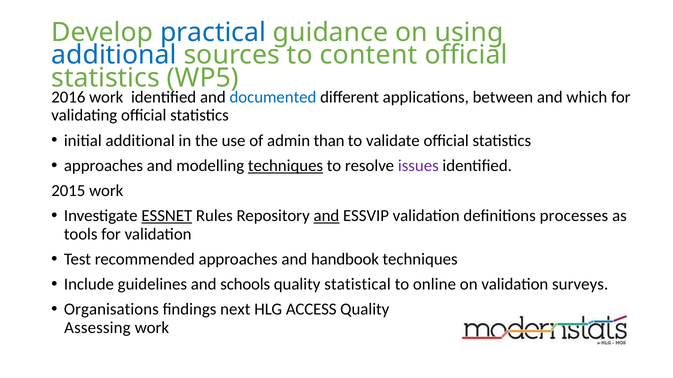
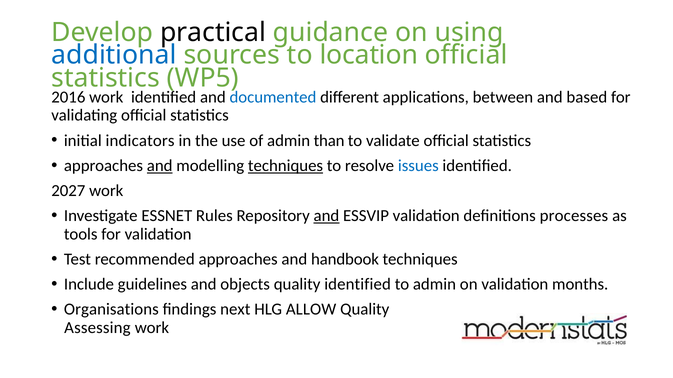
practical colour: blue -> black
content: content -> location
which: which -> based
initial additional: additional -> indicators
and at (160, 166) underline: none -> present
issues colour: purple -> blue
2015: 2015 -> 2027
ESSNET underline: present -> none
schools: schools -> objects
quality statistical: statistical -> identified
to online: online -> admin
surveys: surveys -> months
ACCESS: ACCESS -> ALLOW
